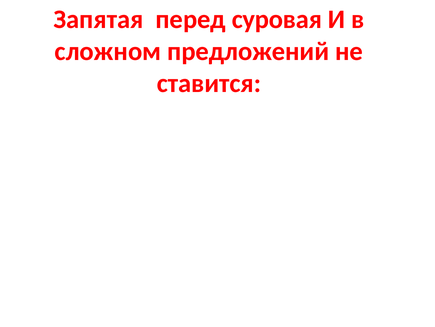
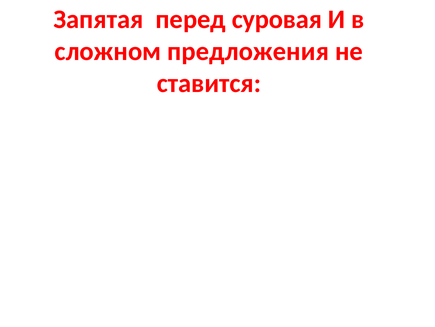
предложений: предложений -> предложения
